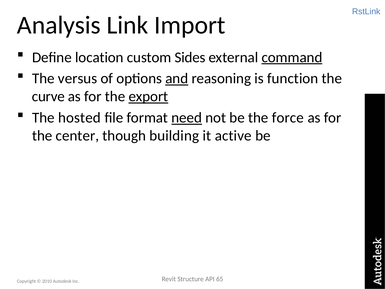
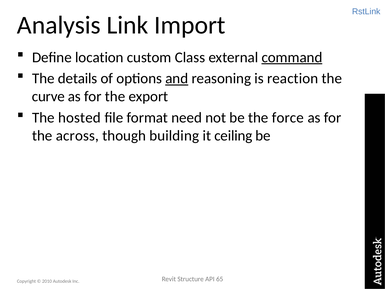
Sides: Sides -> Class
versus: versus -> details
function: function -> reaction
export underline: present -> none
need underline: present -> none
center: center -> across
active: active -> ceiling
